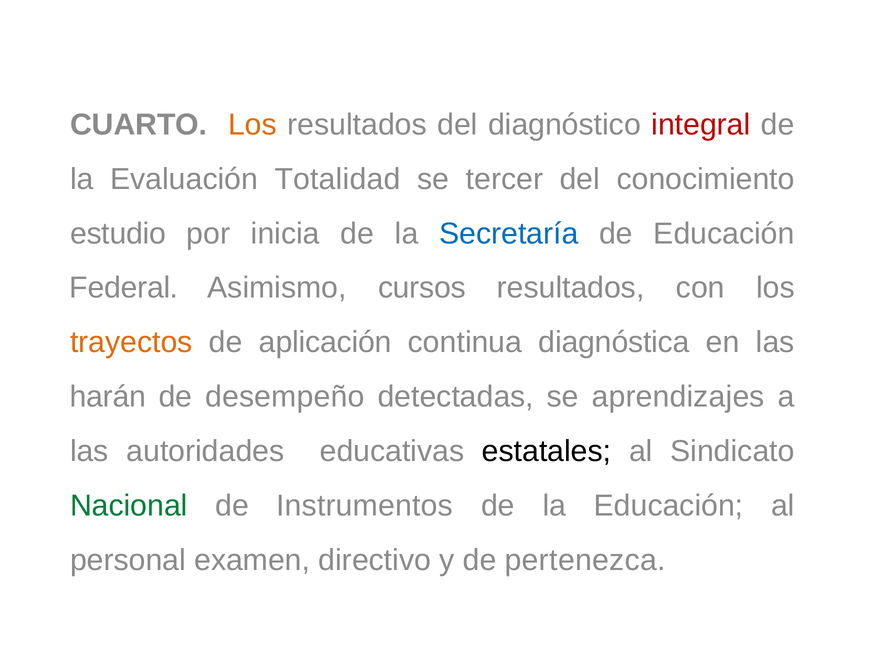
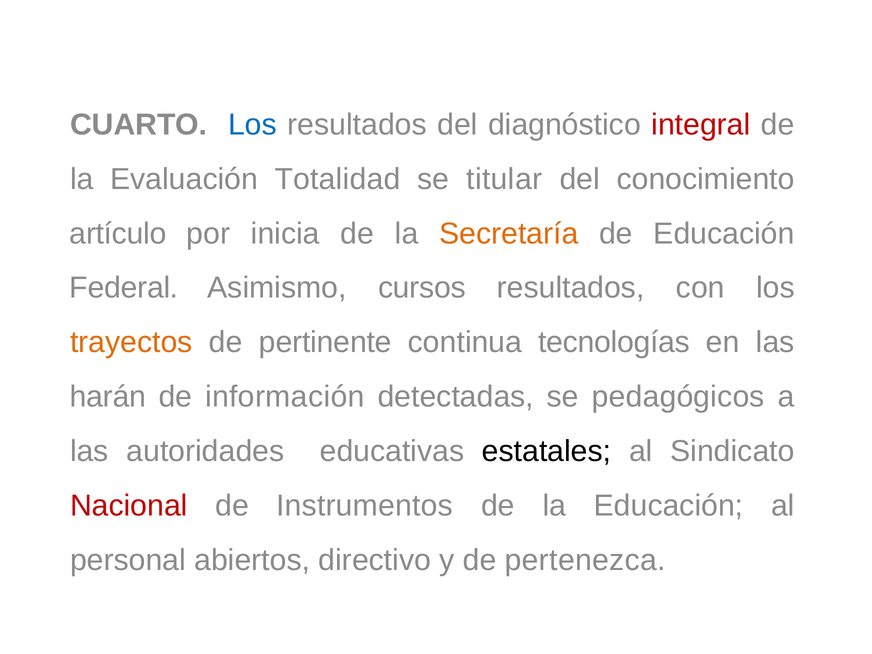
Los at (253, 125) colour: orange -> blue
tercer: tercer -> titular
estudio: estudio -> artículo
Secretaría colour: blue -> orange
aplicación: aplicación -> pertinente
diagnóstica: diagnóstica -> tecnologías
desempeño: desempeño -> información
aprendizajes: aprendizajes -> pedagógicos
Nacional colour: green -> red
examen: examen -> abiertos
